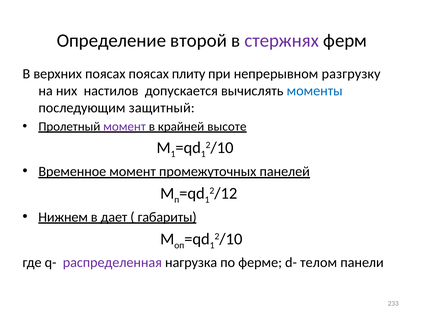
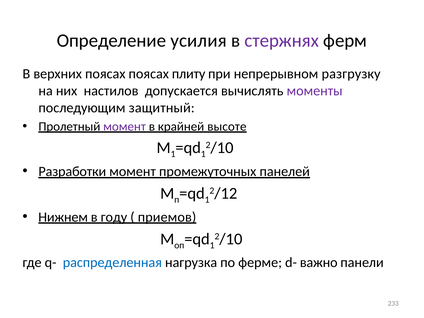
второй: второй -> усилия
моменты colour: blue -> purple
Временное: Временное -> Разработки
дает: дает -> году
габариты: габариты -> приемов
распределенная colour: purple -> blue
телом: телом -> важно
